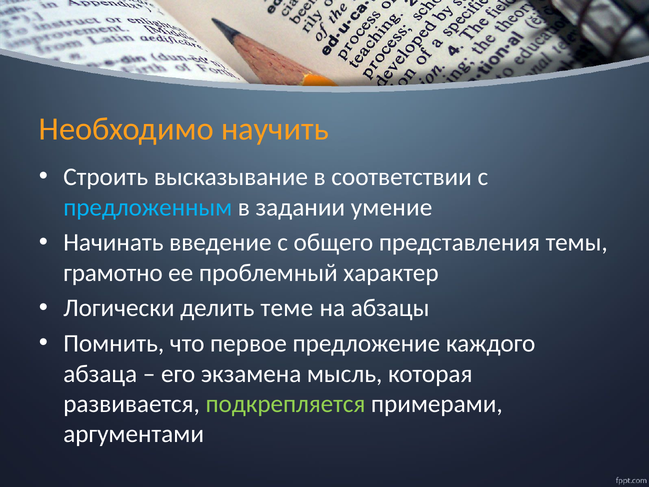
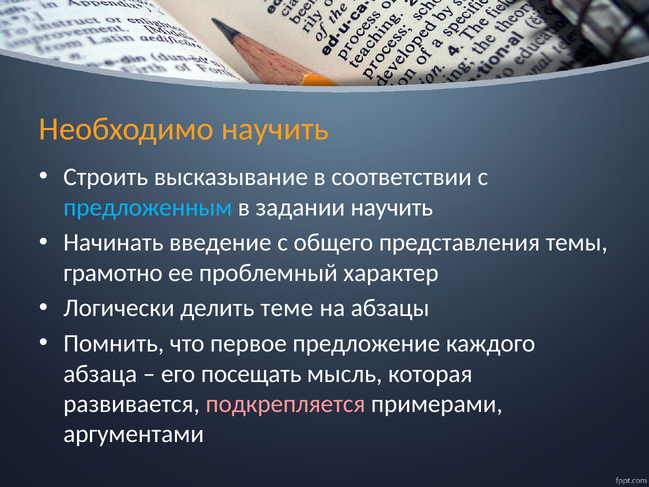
задании умение: умение -> научить
экзамена: экзамена -> посещать
подкрепляется colour: light green -> pink
